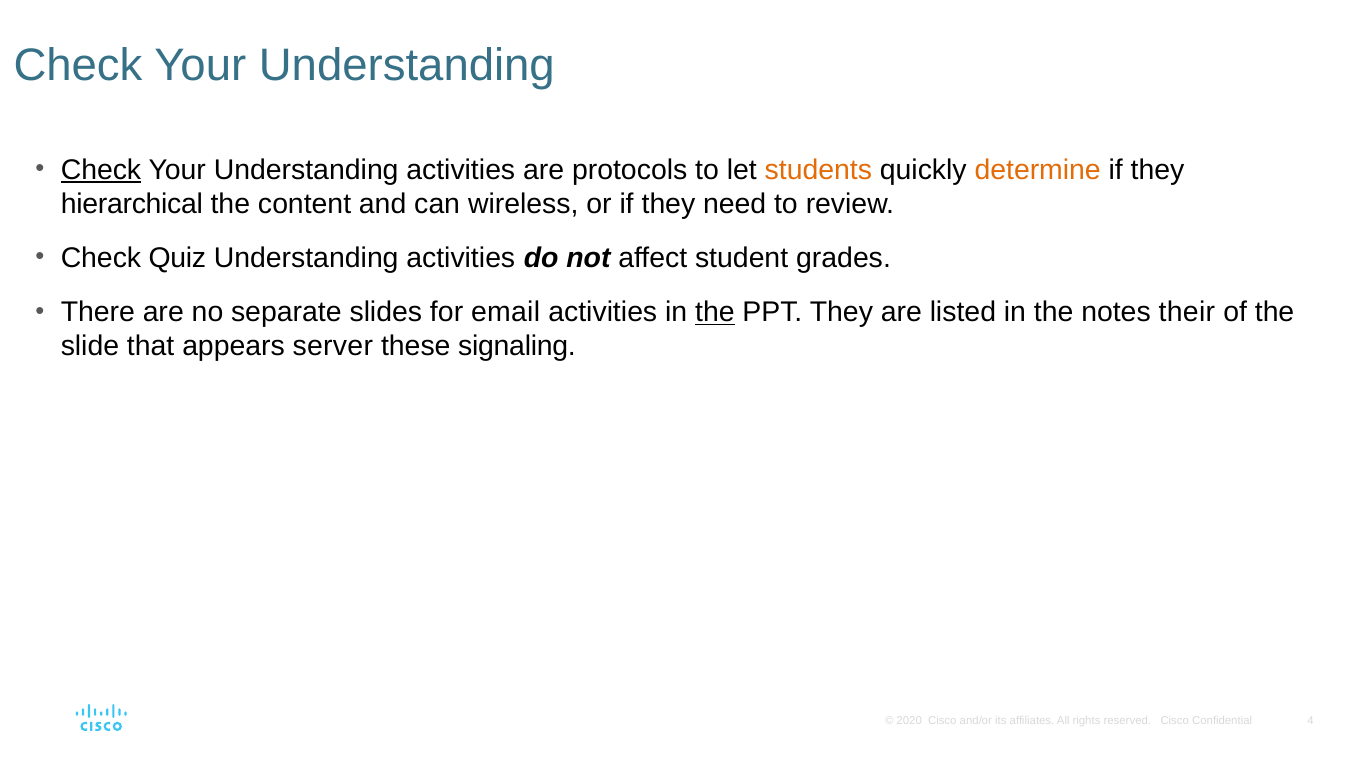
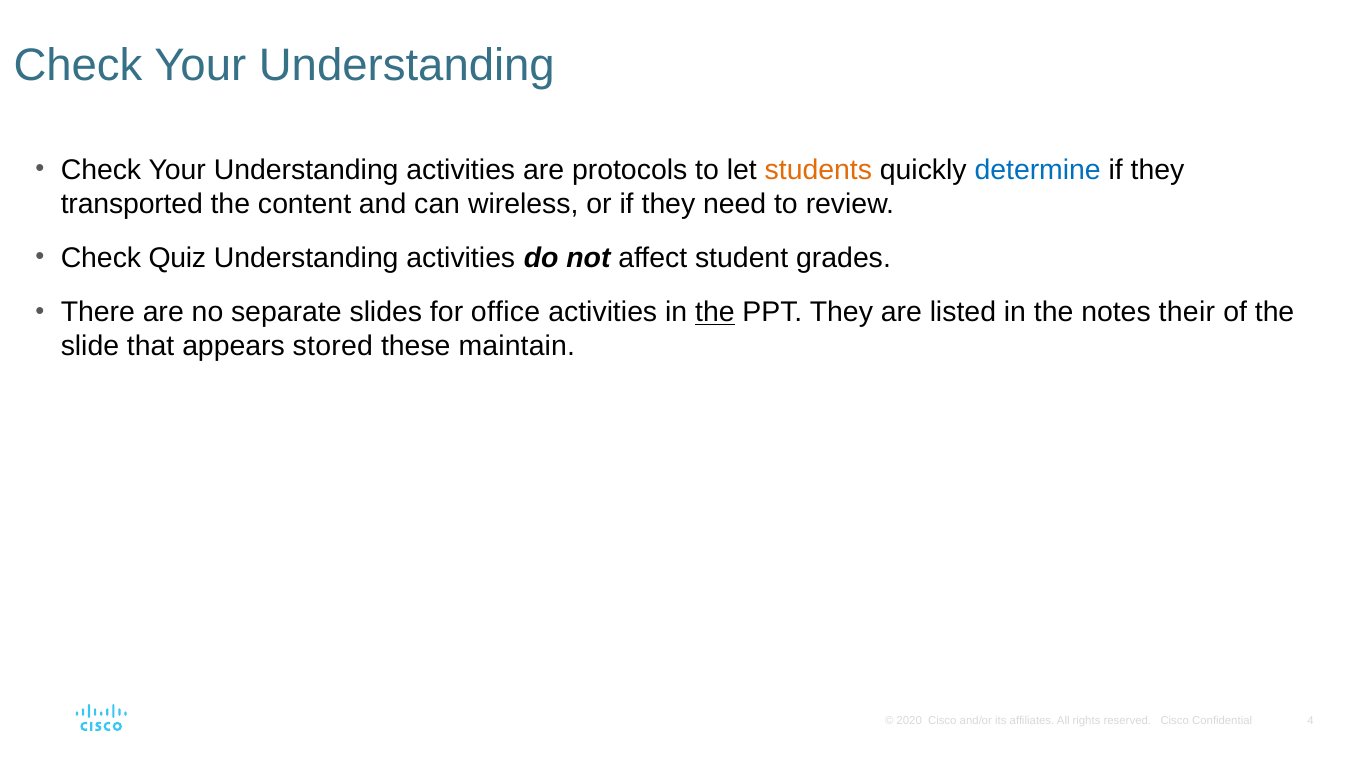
Check at (101, 170) underline: present -> none
determine colour: orange -> blue
hierarchical: hierarchical -> transported
email: email -> office
server: server -> stored
signaling: signaling -> maintain
